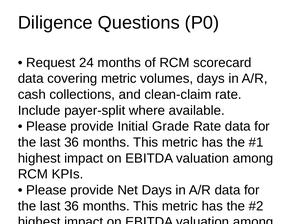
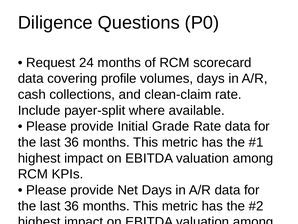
covering metric: metric -> profile
